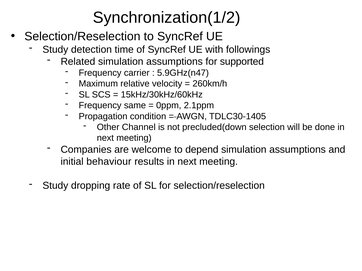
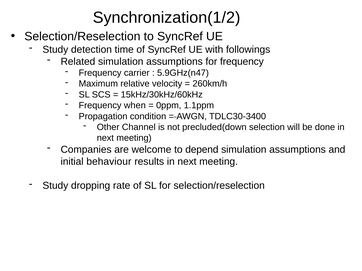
for supported: supported -> frequency
same: same -> when
2.1ppm: 2.1ppm -> 1.1ppm
TDLC30-1405: TDLC30-1405 -> TDLC30-3400
